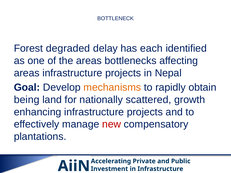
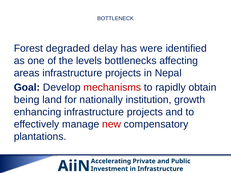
each: each -> were
the areas: areas -> levels
mechanisms colour: orange -> red
scattered: scattered -> institution
